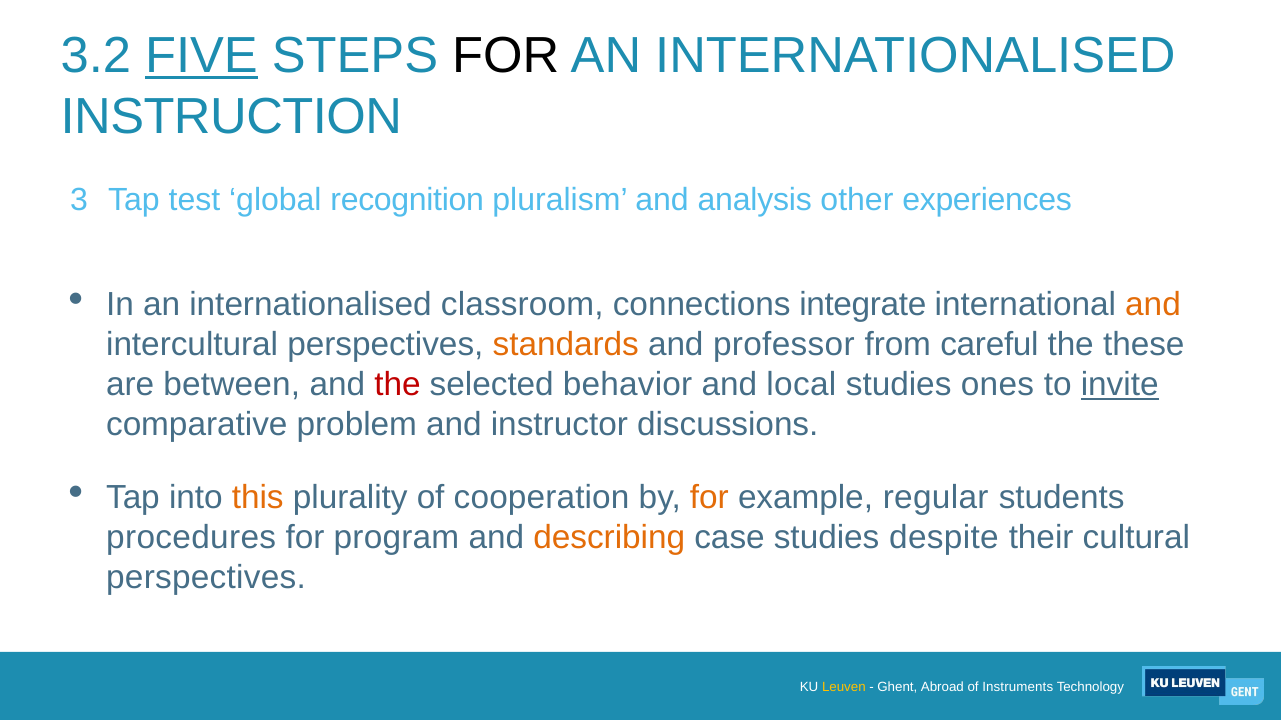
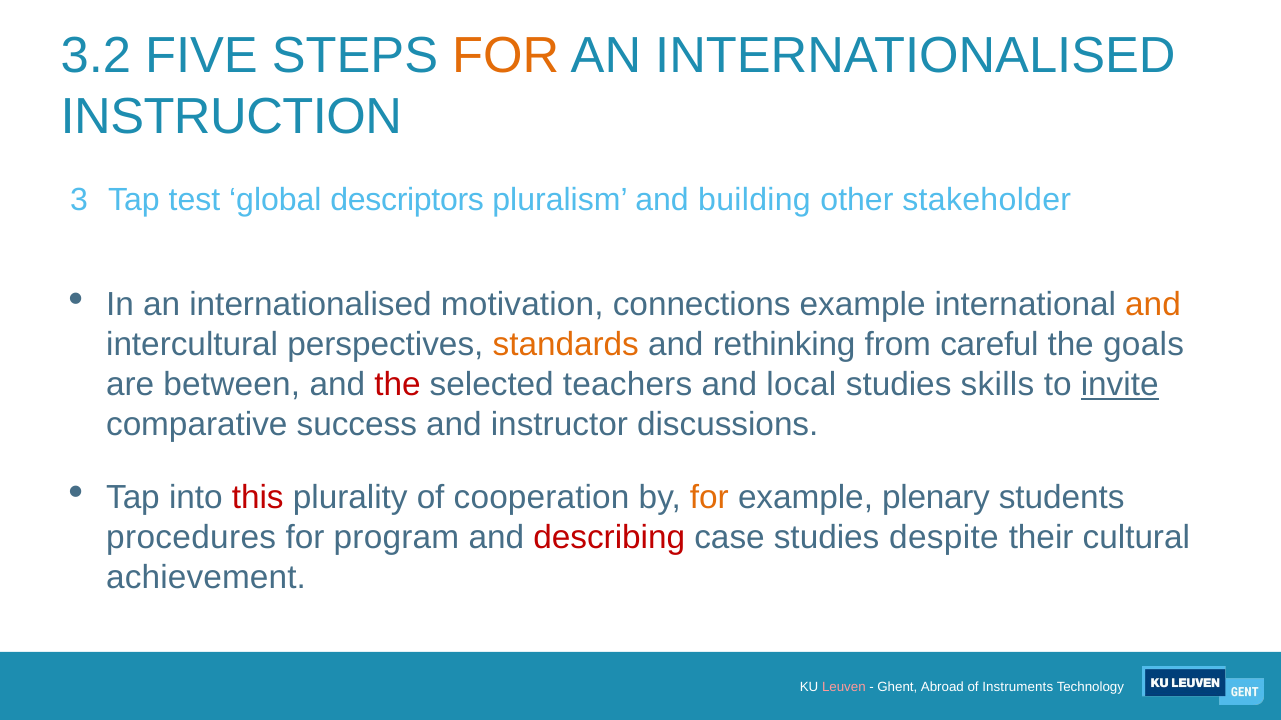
FIVE underline: present -> none
FOR at (506, 56) colour: black -> orange
recognition: recognition -> descriptors
analysis: analysis -> building
experiences: experiences -> stakeholder
classroom: classroom -> motivation
connections integrate: integrate -> example
professor: professor -> rethinking
these: these -> goals
behavior: behavior -> teachers
ones: ones -> skills
problem: problem -> success
this colour: orange -> red
regular: regular -> plenary
describing colour: orange -> red
perspectives at (206, 578): perspectives -> achievement
Leuven colour: yellow -> pink
